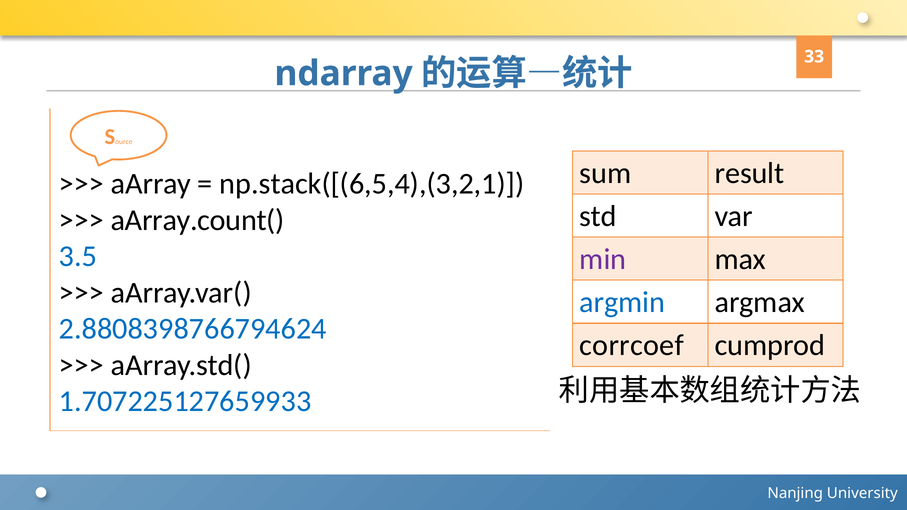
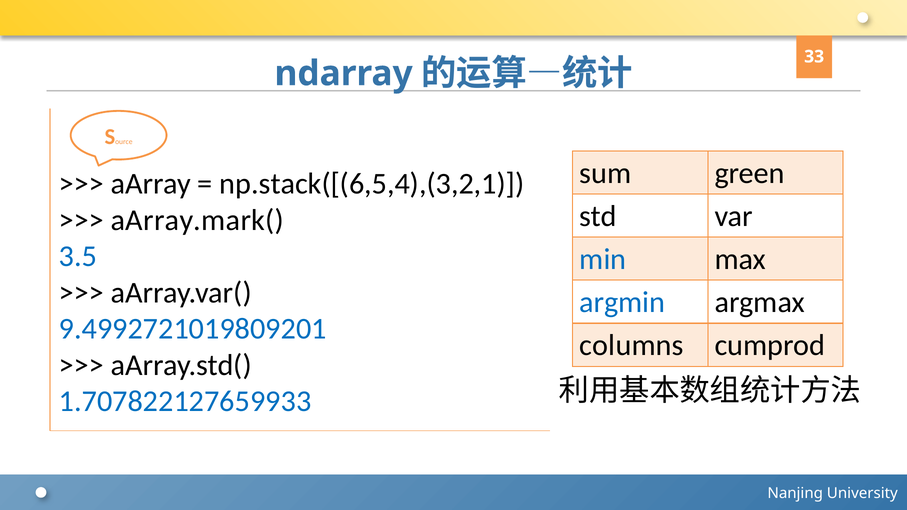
result: result -> green
aArray.count(: aArray.count( -> aArray.mark(
min colour: purple -> blue
2.8808398766794624: 2.8808398766794624 -> 9.4992721019809201
corrcoef: corrcoef -> columns
1.707225127659933: 1.707225127659933 -> 1.707822127659933
